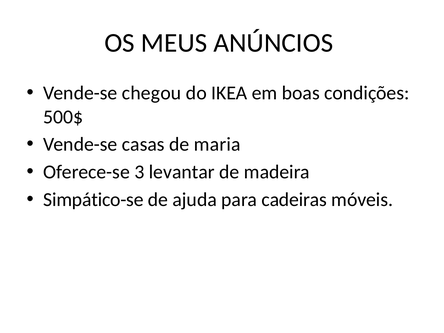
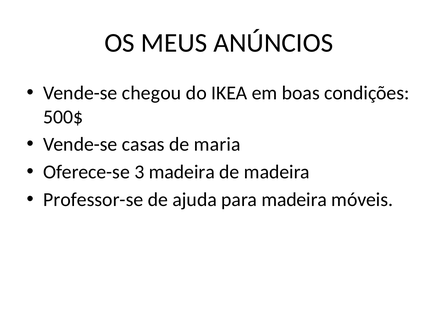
3 levantar: levantar -> madeira
Simpático-se: Simpático-se -> Professor-se
para cadeiras: cadeiras -> madeira
